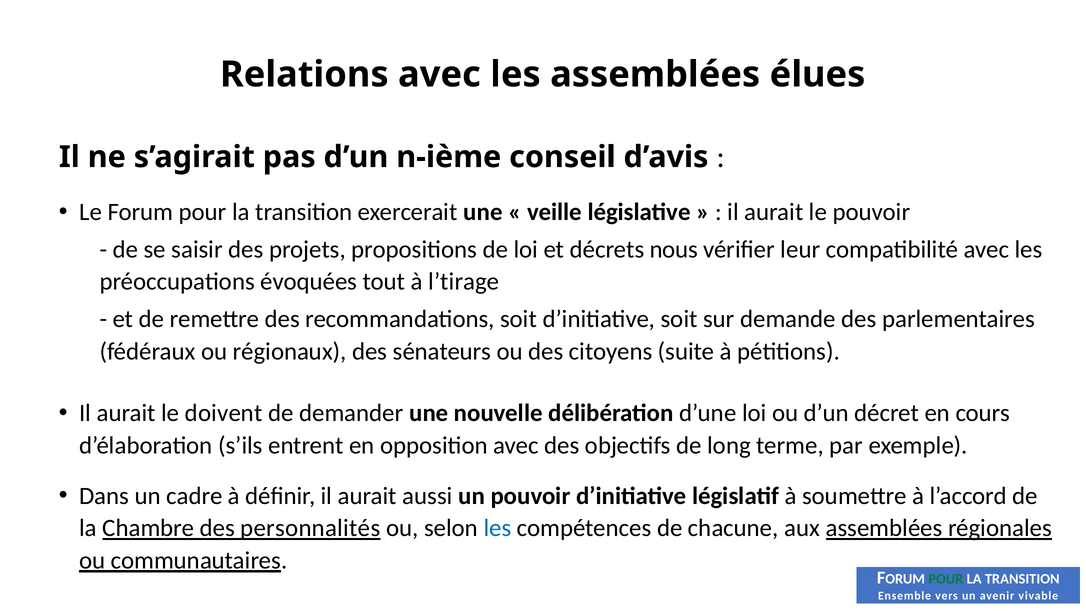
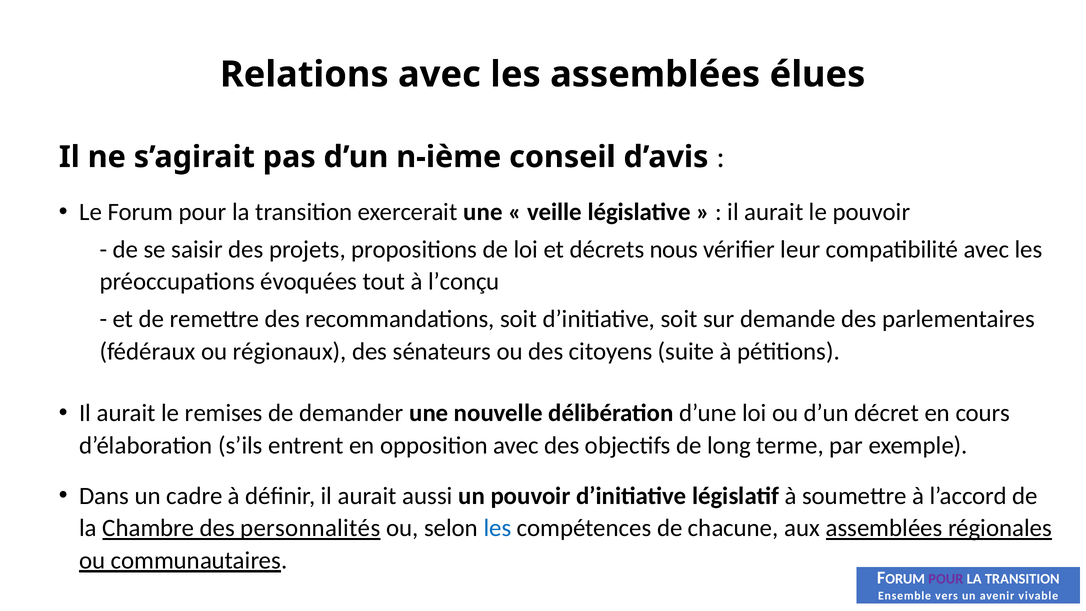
l’tirage: l’tirage -> l’conçu
doivent: doivent -> remises
POUR at (946, 579) colour: green -> purple
